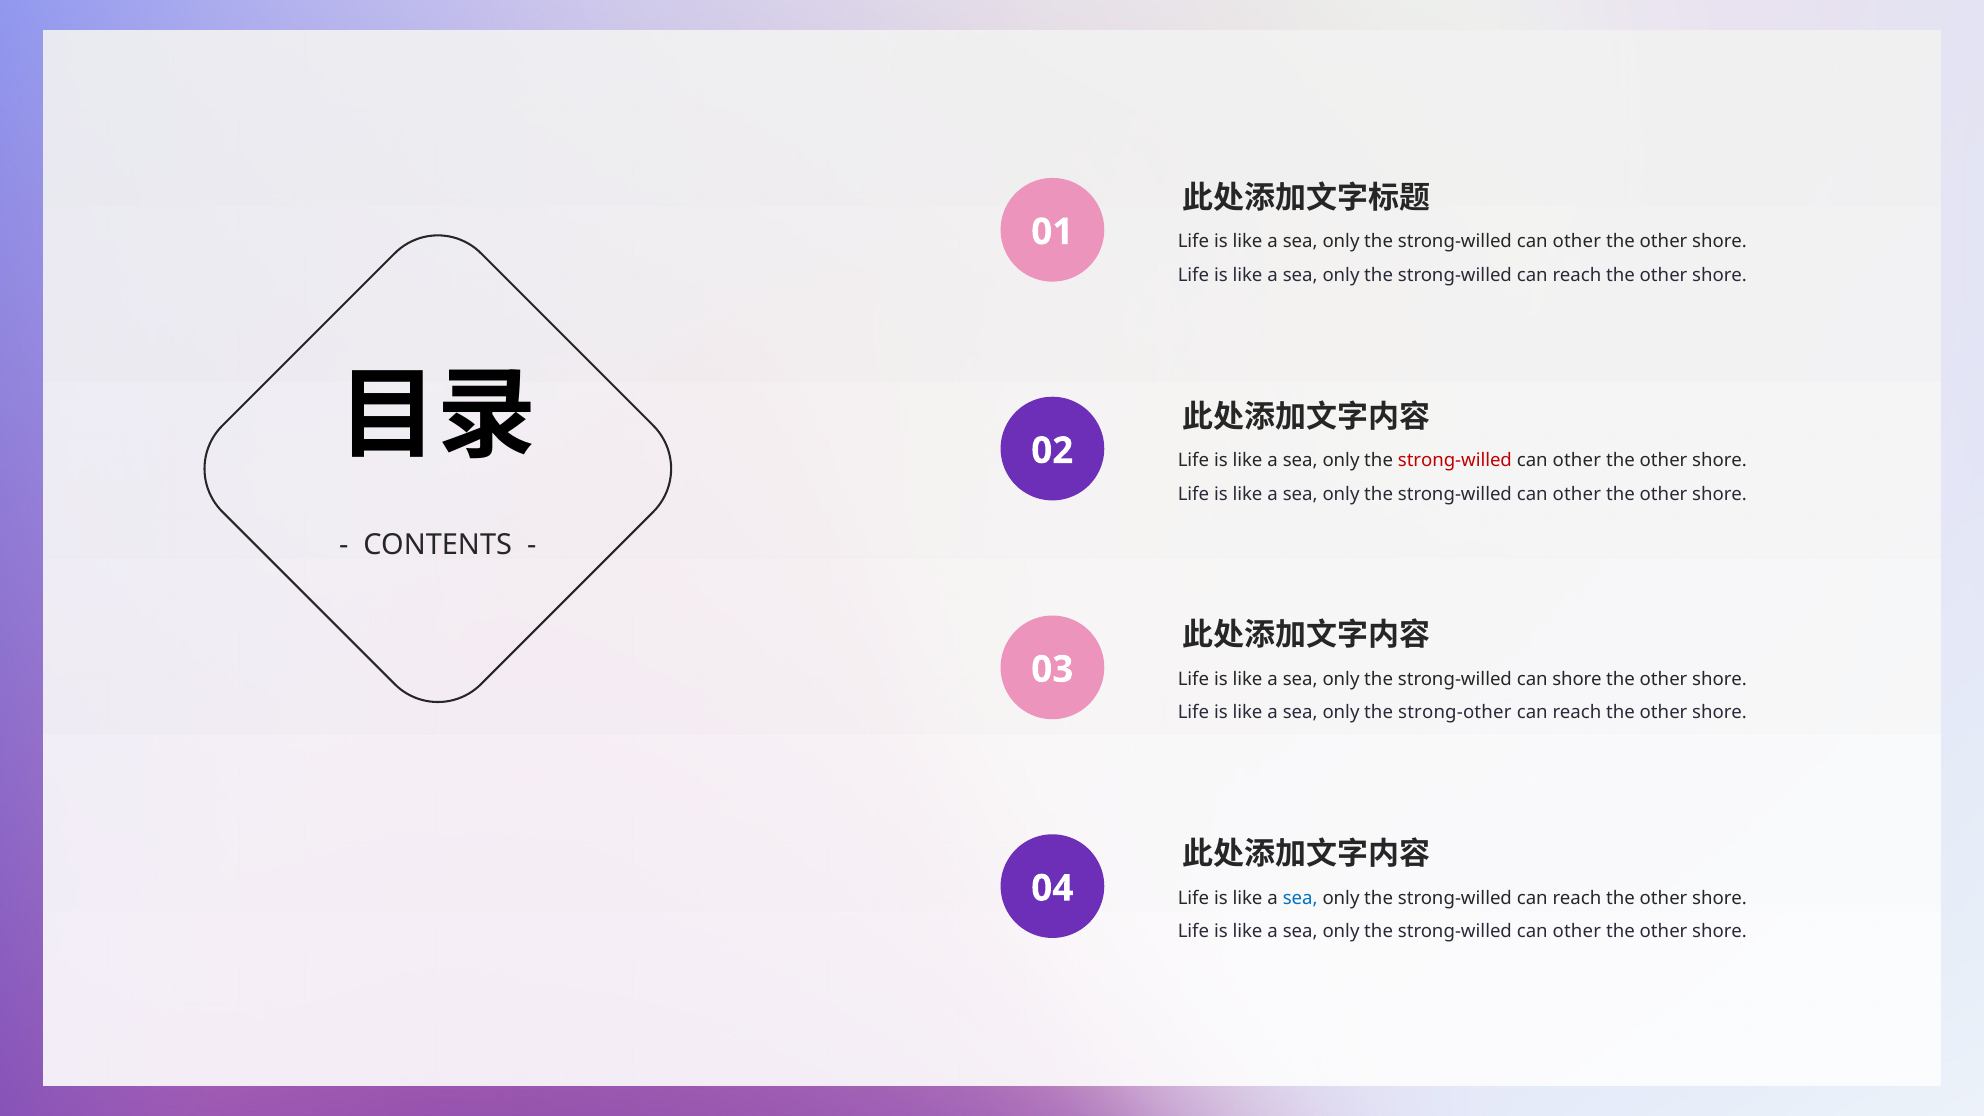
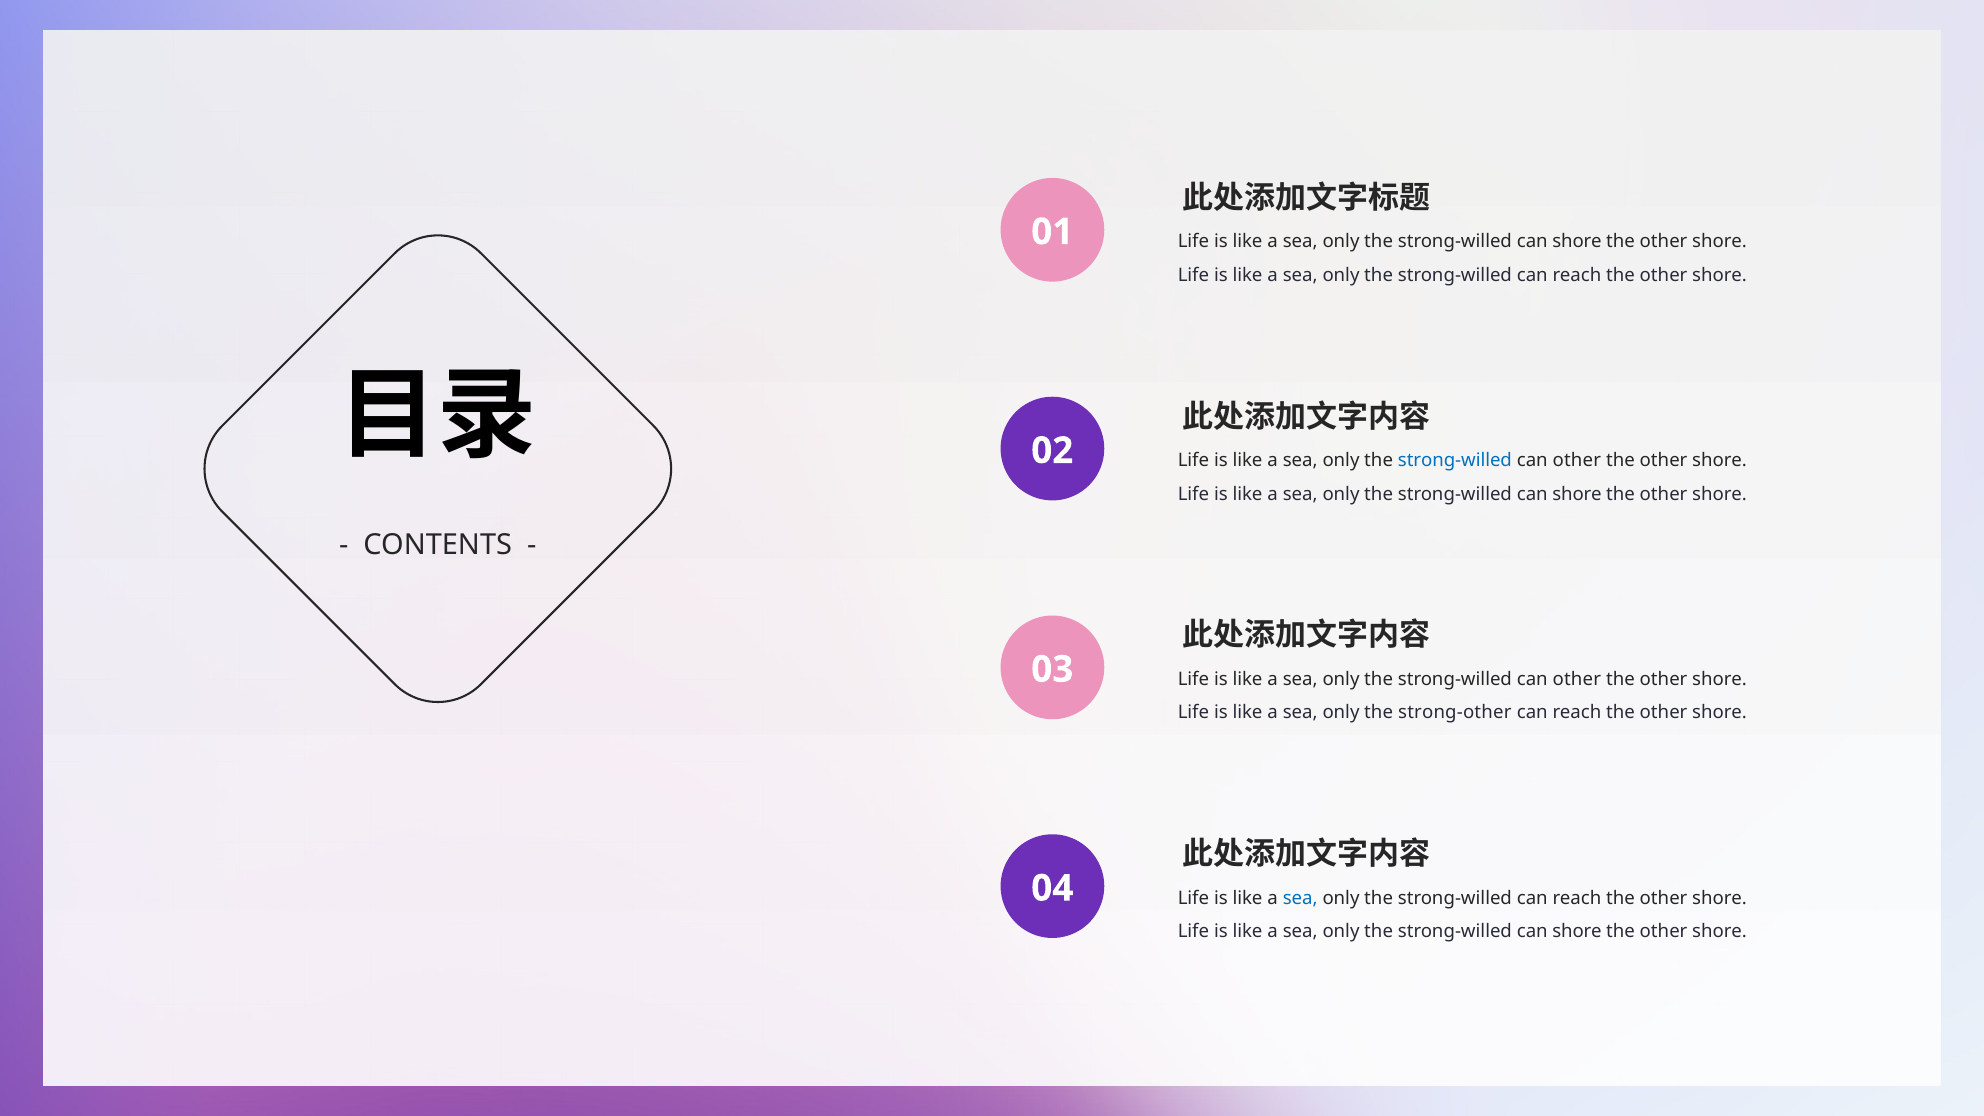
other at (1577, 241): other -> shore
strong-willed at (1455, 460) colour: red -> blue
other at (1577, 494): other -> shore
shore at (1577, 679): shore -> other
other at (1577, 931): other -> shore
